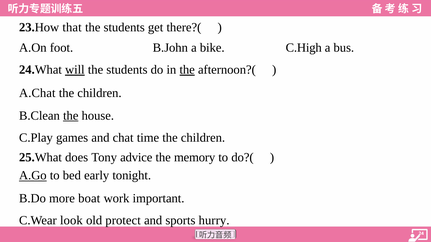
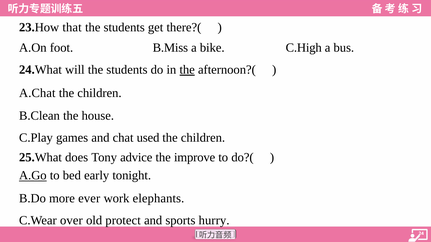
B.John: B.John -> B.Miss
will underline: present -> none
the at (71, 116) underline: present -> none
time: time -> used
memory: memory -> improve
boat: boat -> ever
important: important -> elephants
look: look -> over
